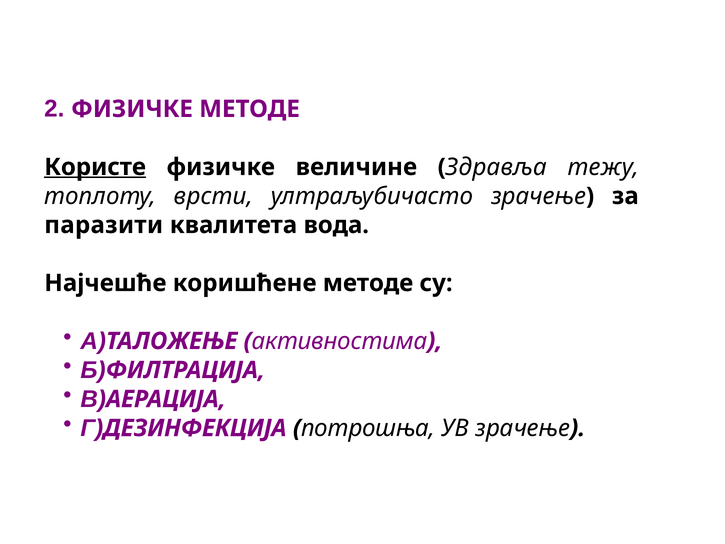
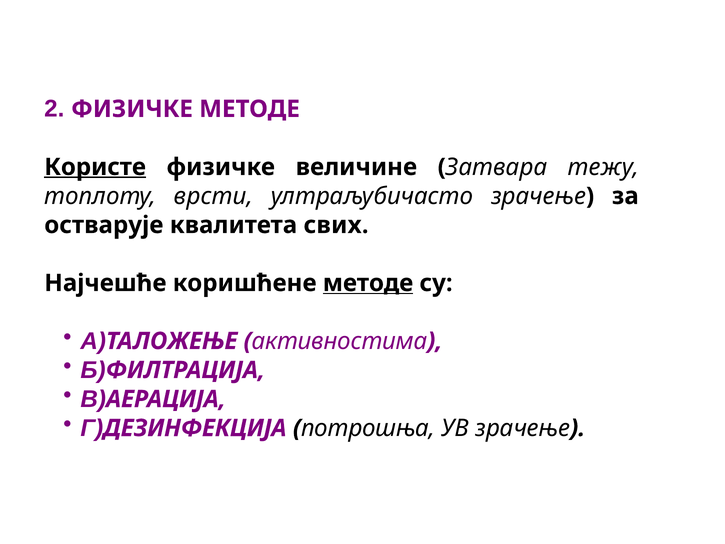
Здравља: Здравља -> Затвара
паразити: паразити -> остварује
вода: вода -> свих
методе at (368, 283) underline: none -> present
